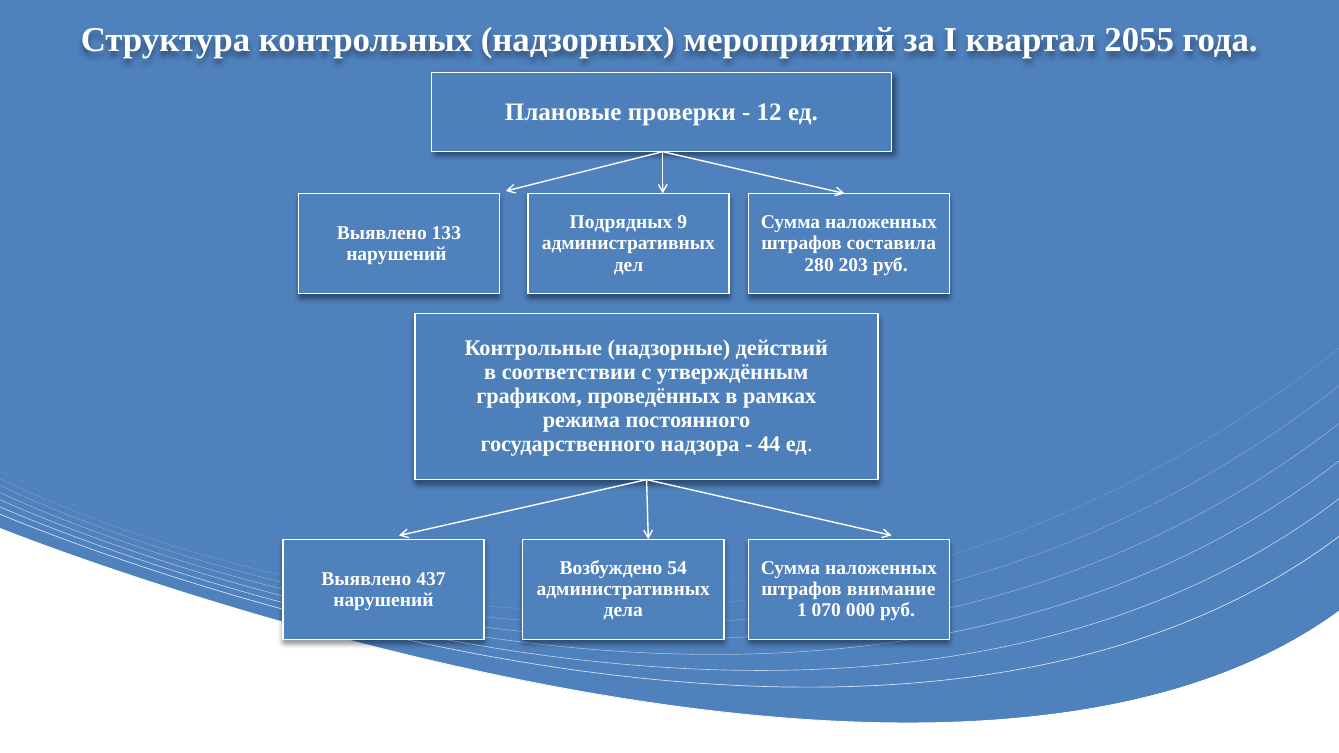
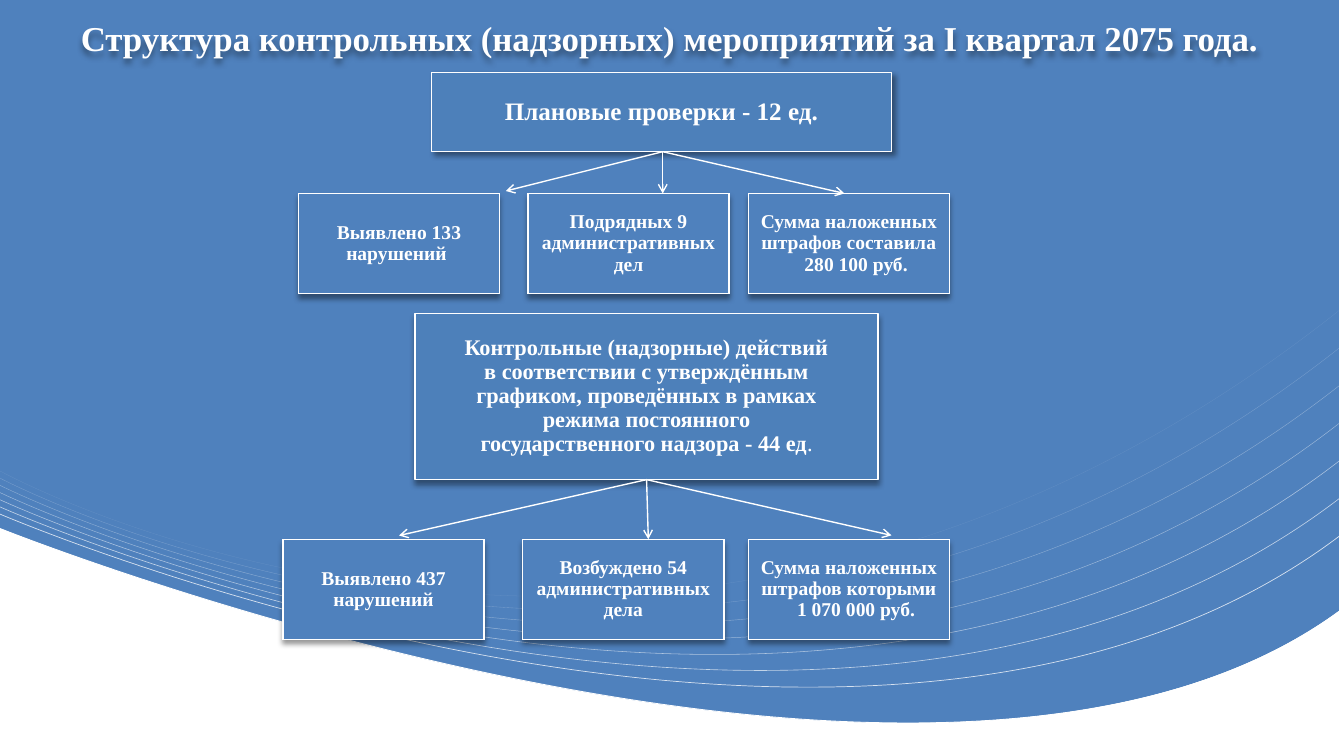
2055: 2055 -> 2075
203: 203 -> 100
внимание: внимание -> которыми
